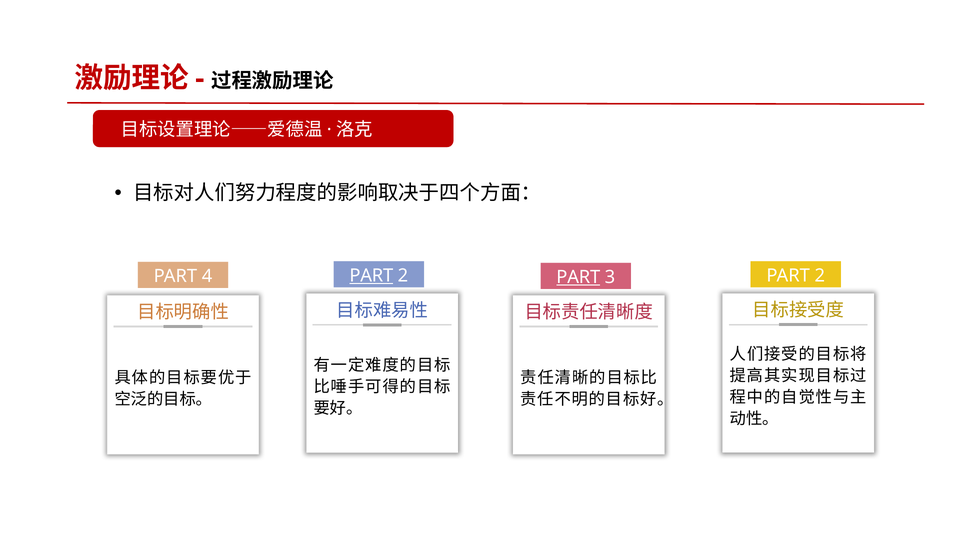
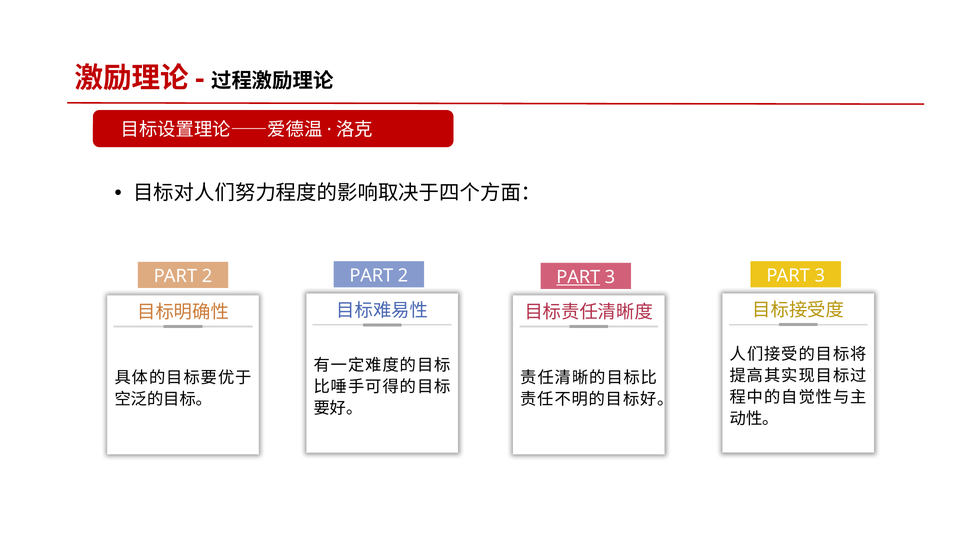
PART at (371, 276) underline: present -> none
2 at (820, 276): 2 -> 3
4 at (207, 276): 4 -> 2
